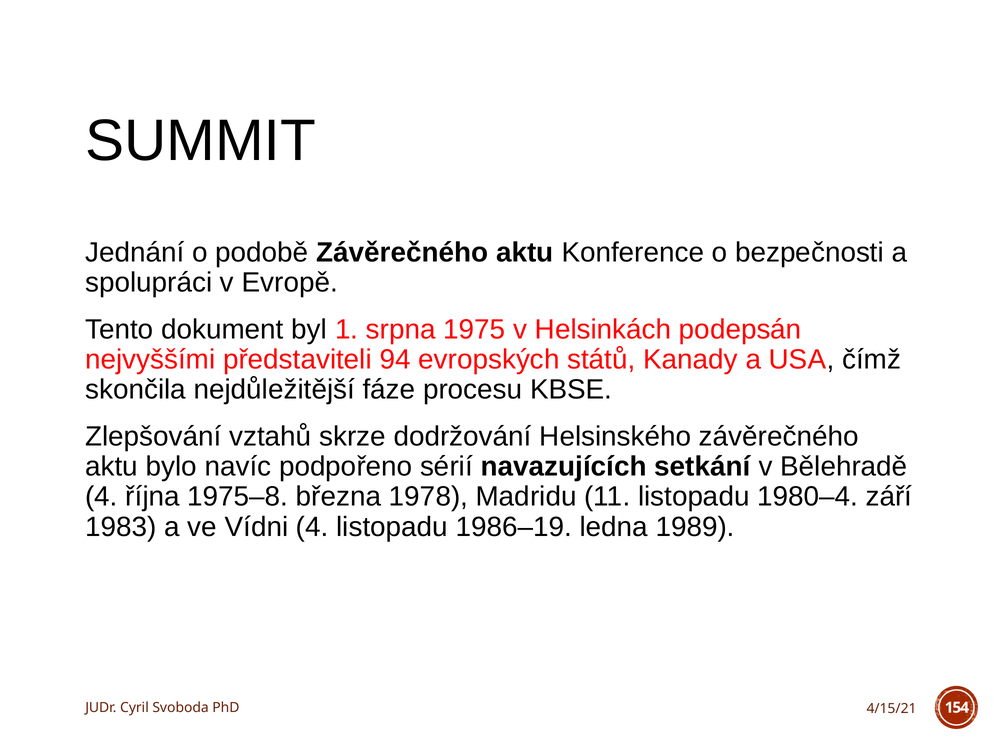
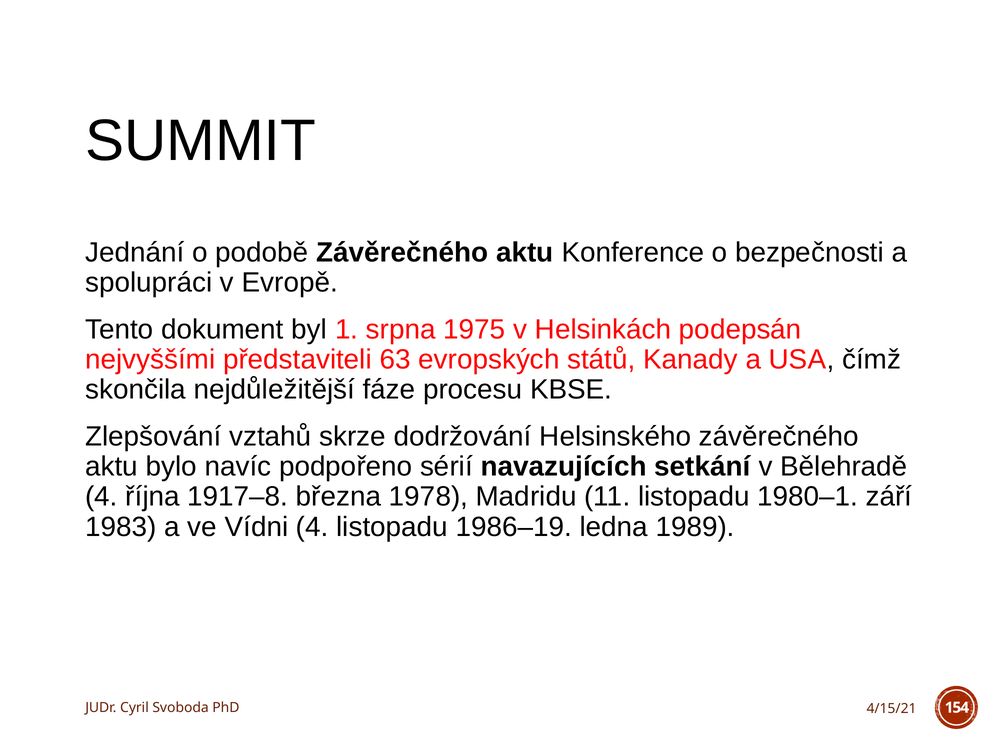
94: 94 -> 63
1975–8: 1975–8 -> 1917–8
1980–4: 1980–4 -> 1980–1
